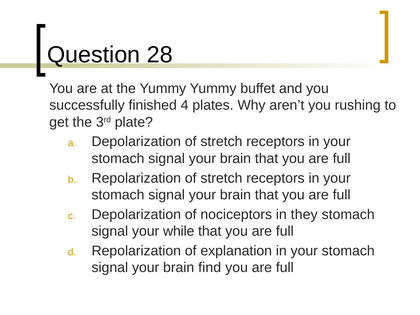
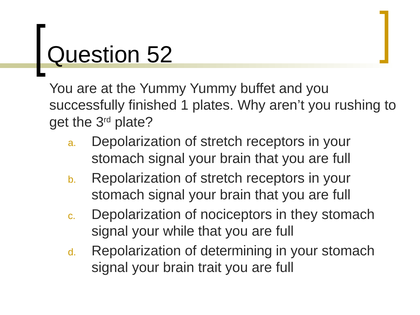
28: 28 -> 52
4: 4 -> 1
explanation: explanation -> determining
find: find -> trait
